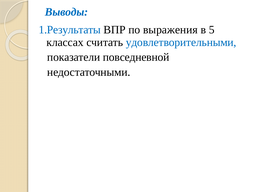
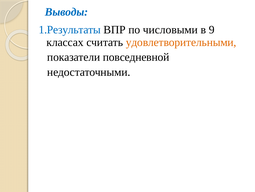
выражения: выражения -> числовыми
5: 5 -> 9
удовлетворительными colour: blue -> orange
